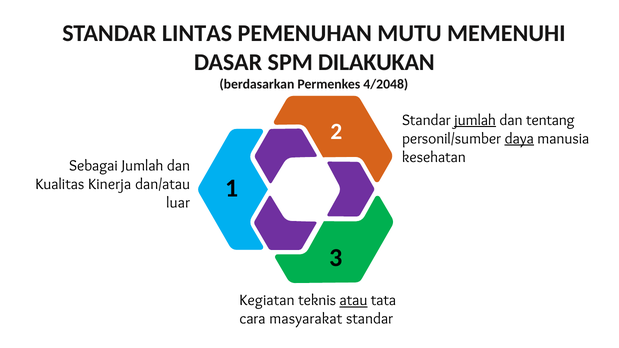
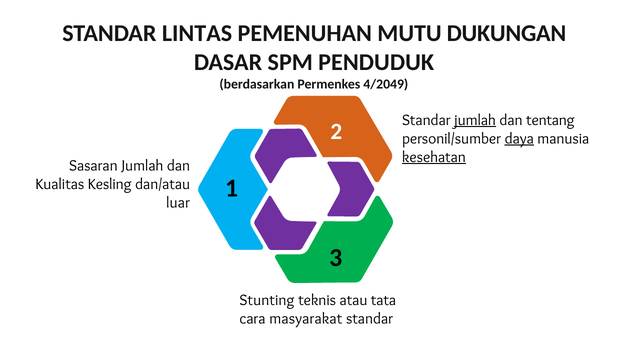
MEMENUHI: MEMENUHI -> DUKUNGAN
DILAKUKAN: DILAKUKAN -> PENDUDUK
4/2048: 4/2048 -> 4/2049
kesehatan underline: none -> present
Sebagai: Sebagai -> Sasaran
Kinerja: Kinerja -> Kesling
Kegiatan: Kegiatan -> Stunting
atau underline: present -> none
